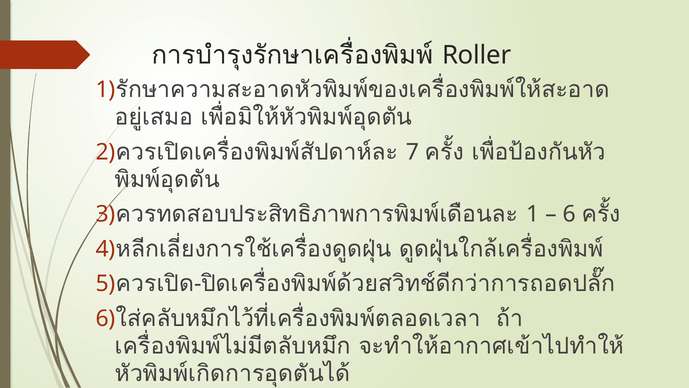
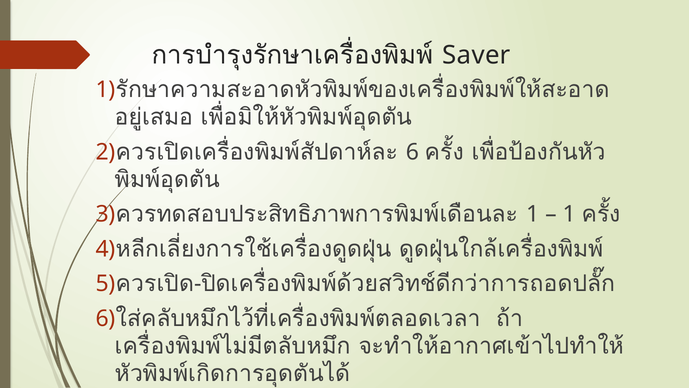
Roller: Roller -> Saver
7: 7 -> 6
6 at (569, 214): 6 -> 1
